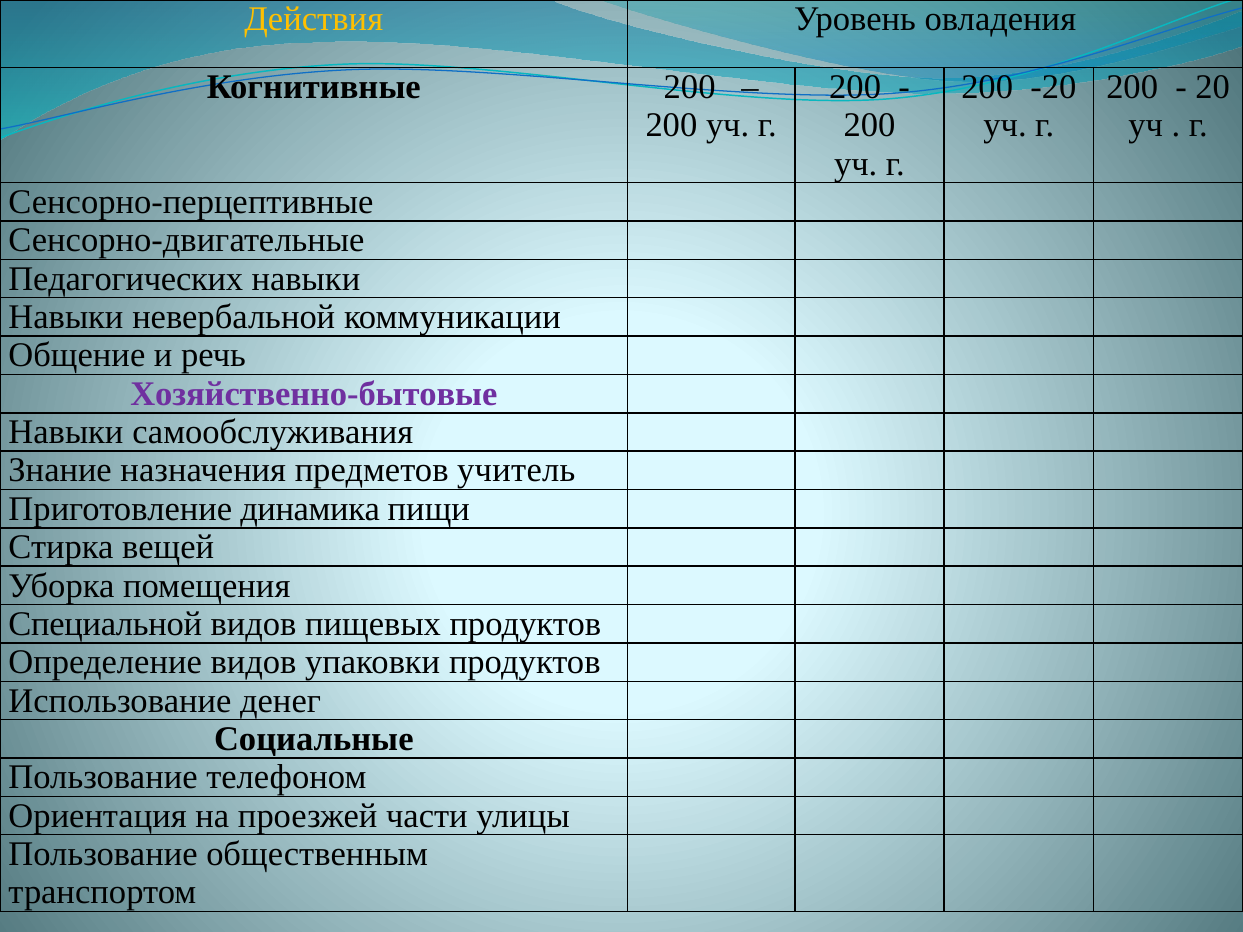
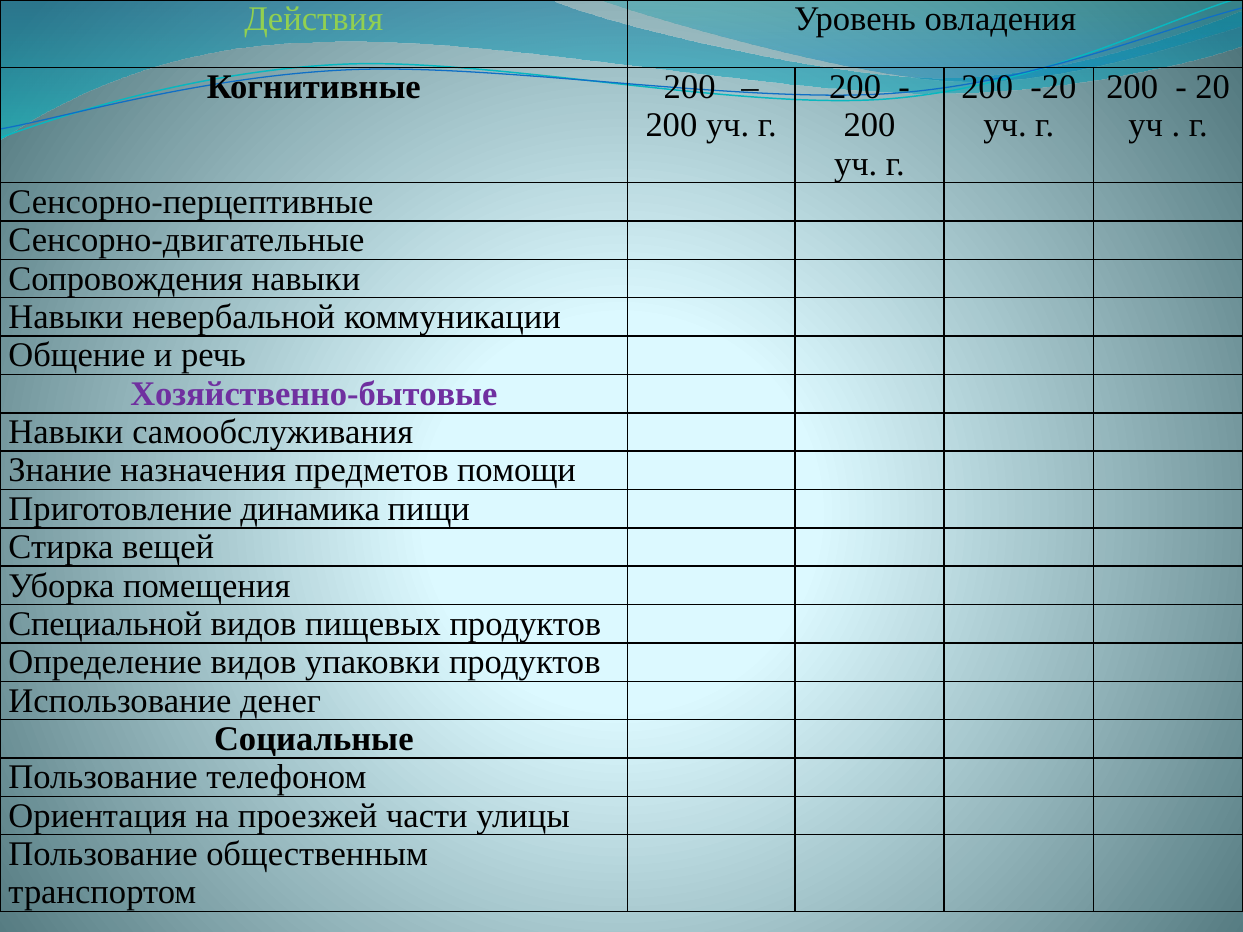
Действия colour: yellow -> light green
Педагогических: Педагогических -> Сопровождения
учитель: учитель -> помощи
